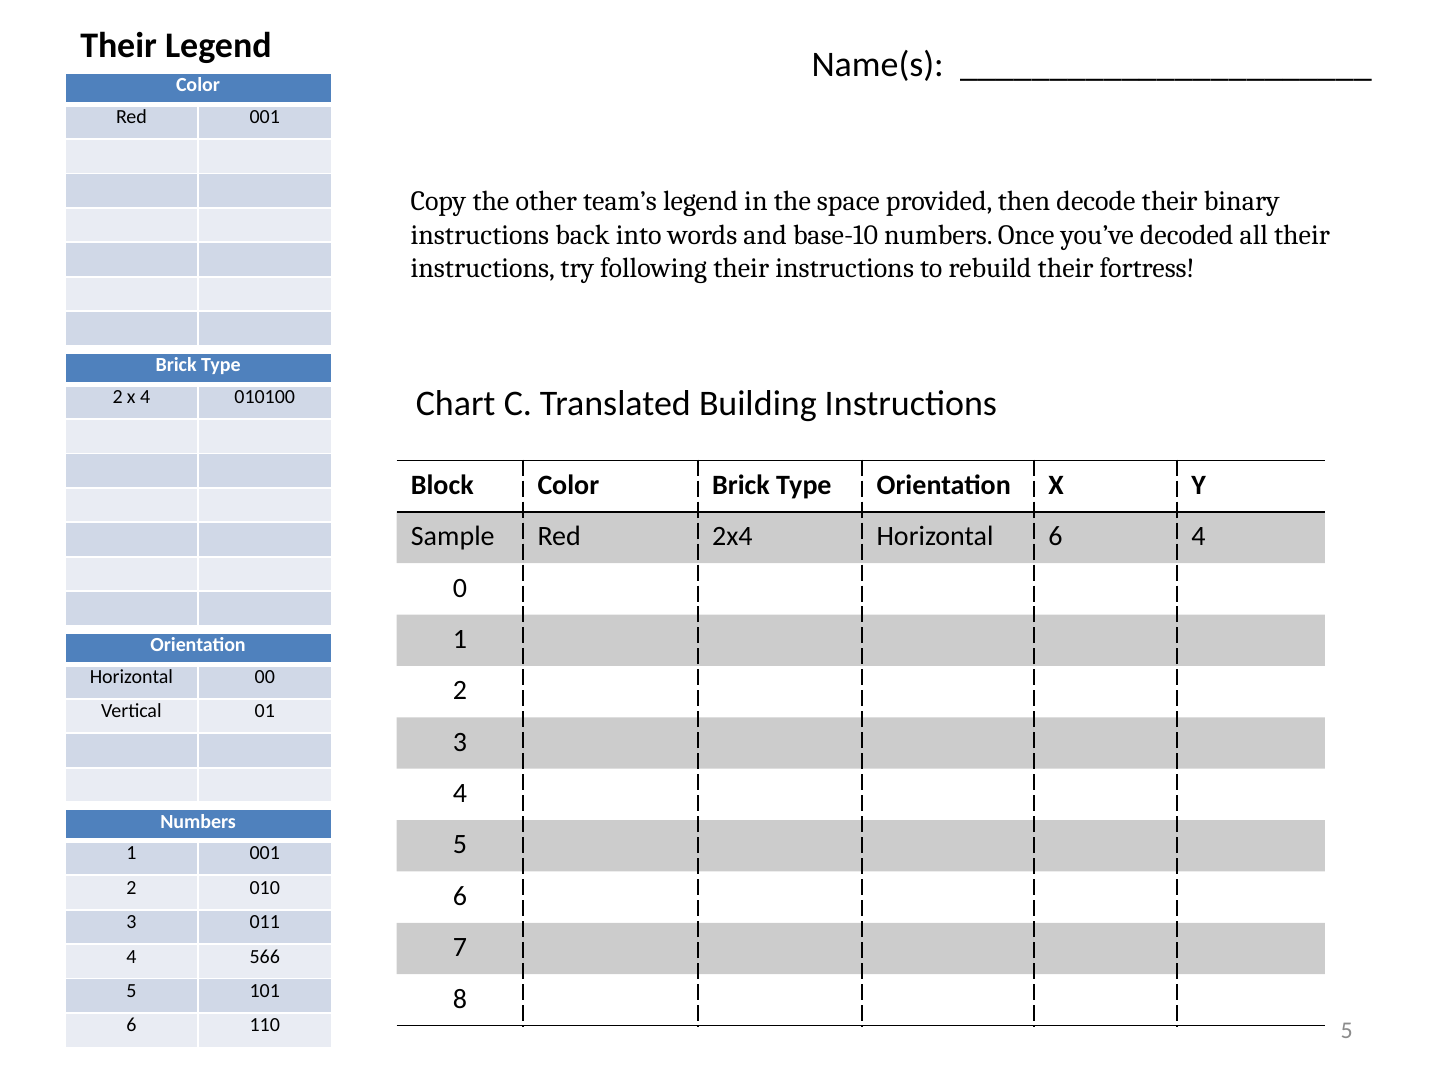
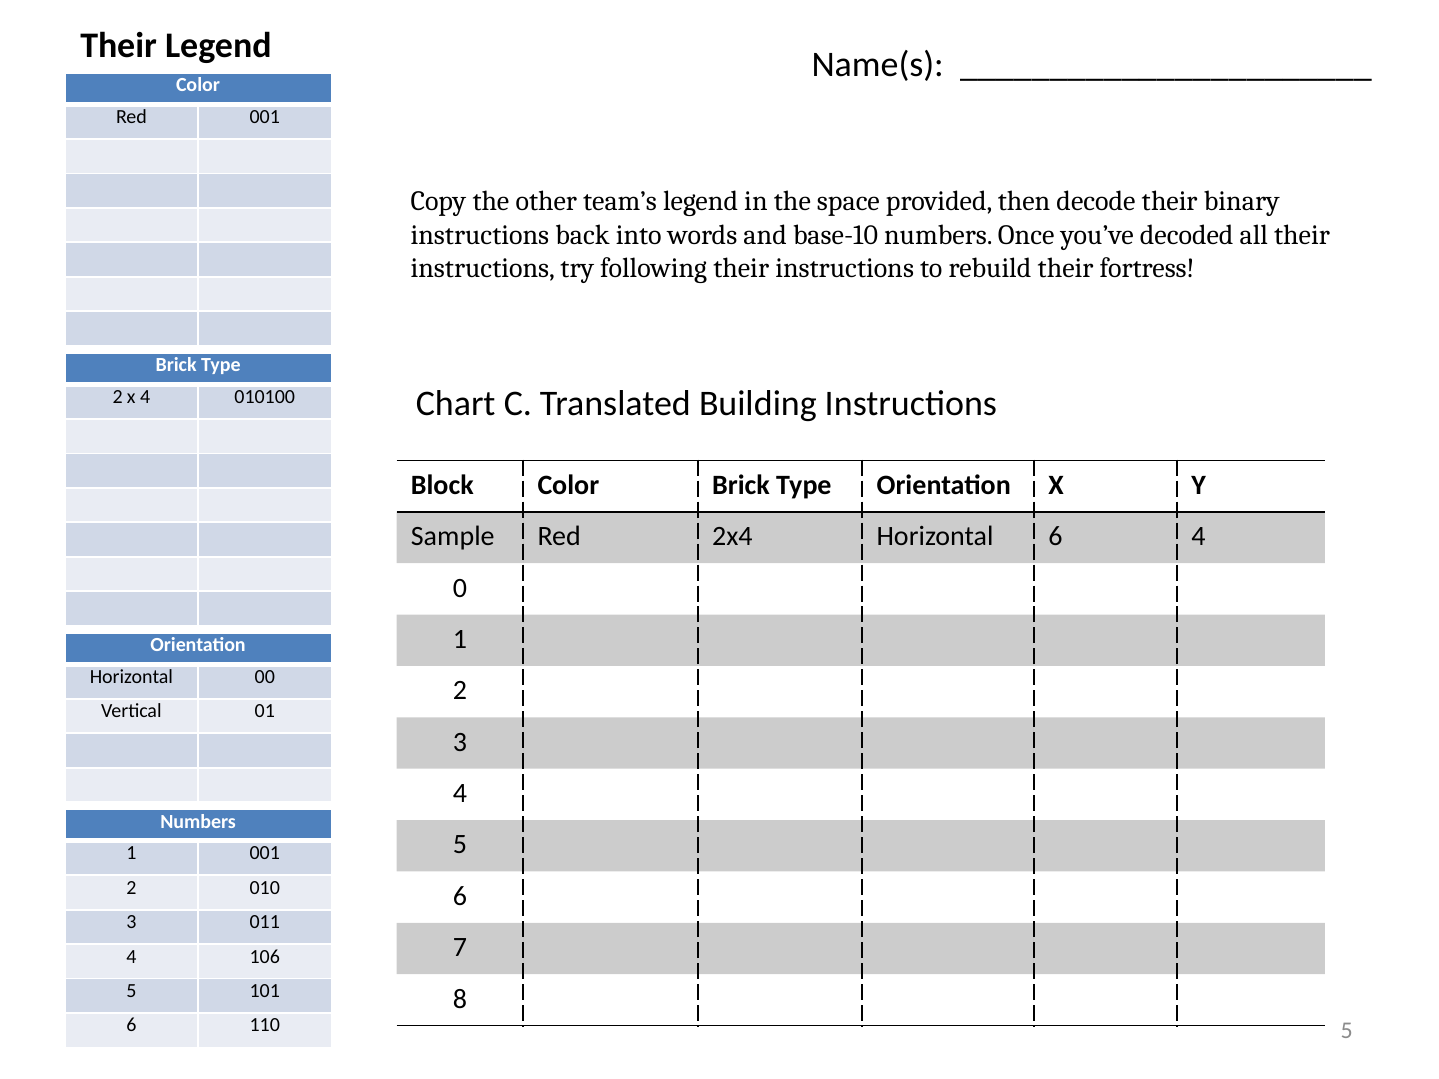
566: 566 -> 106
